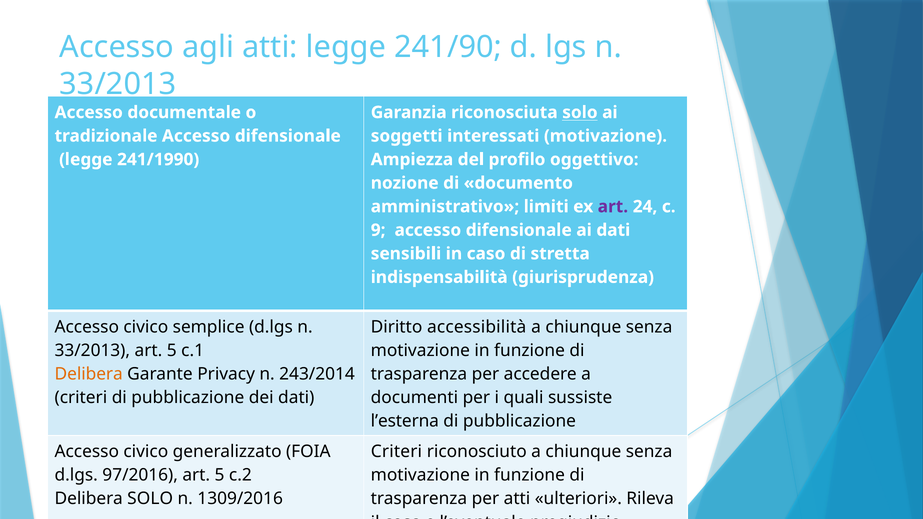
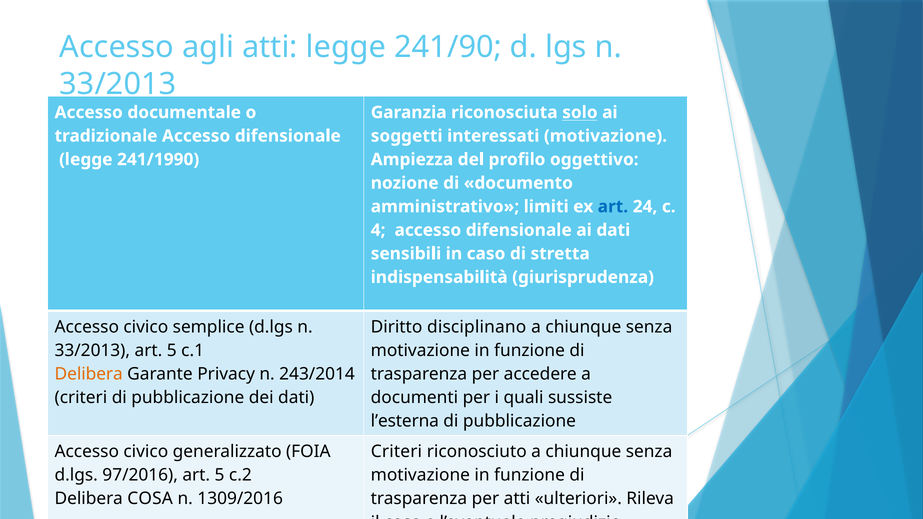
art at (613, 207) colour: purple -> blue
9: 9 -> 4
accessibilità: accessibilità -> disciplinano
Delibera SOLO: SOLO -> COSA
